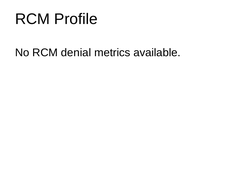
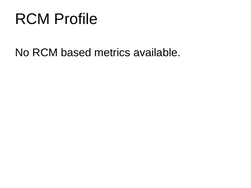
denial: denial -> based
